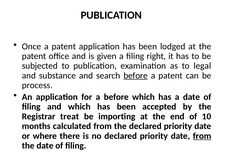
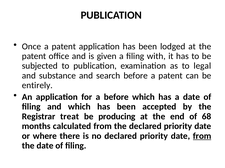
right: right -> with
before at (136, 76) underline: present -> none
process: process -> entirely
importing: importing -> producing
10: 10 -> 68
